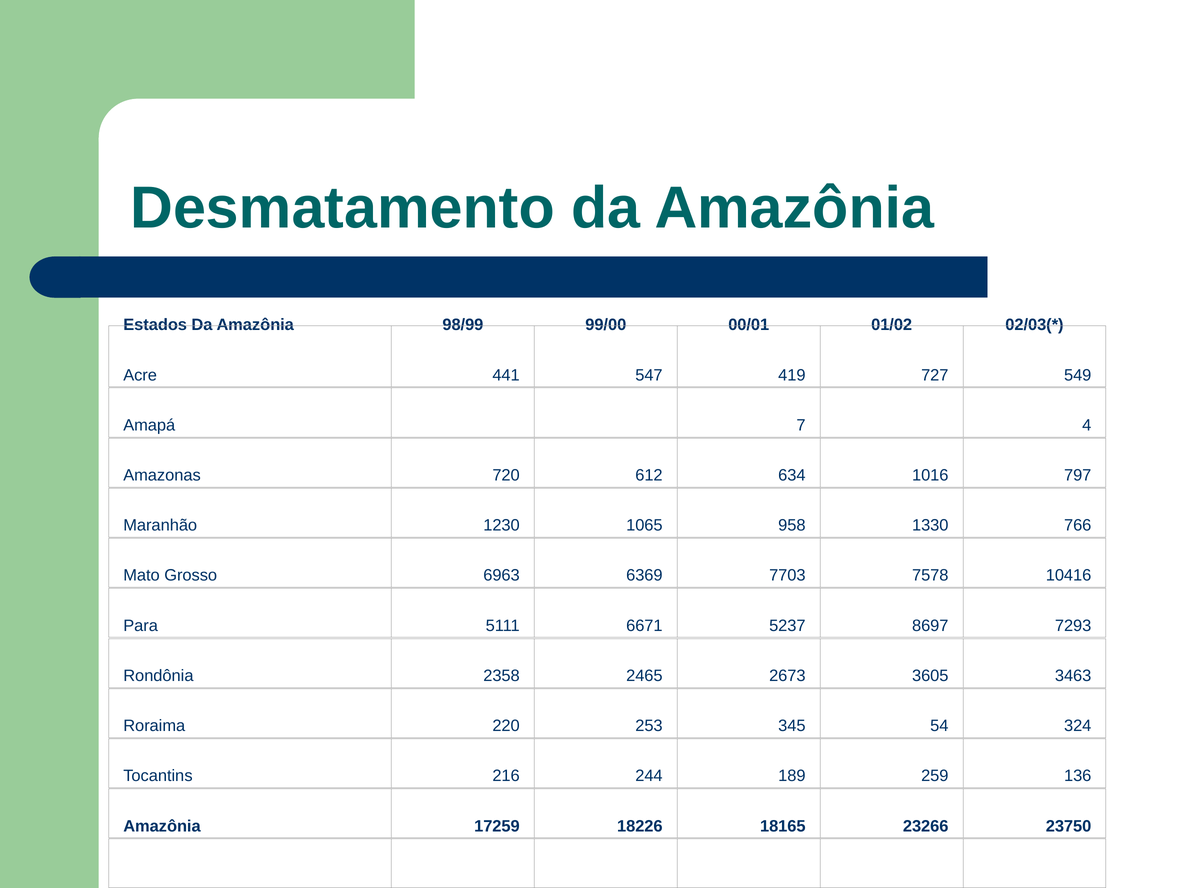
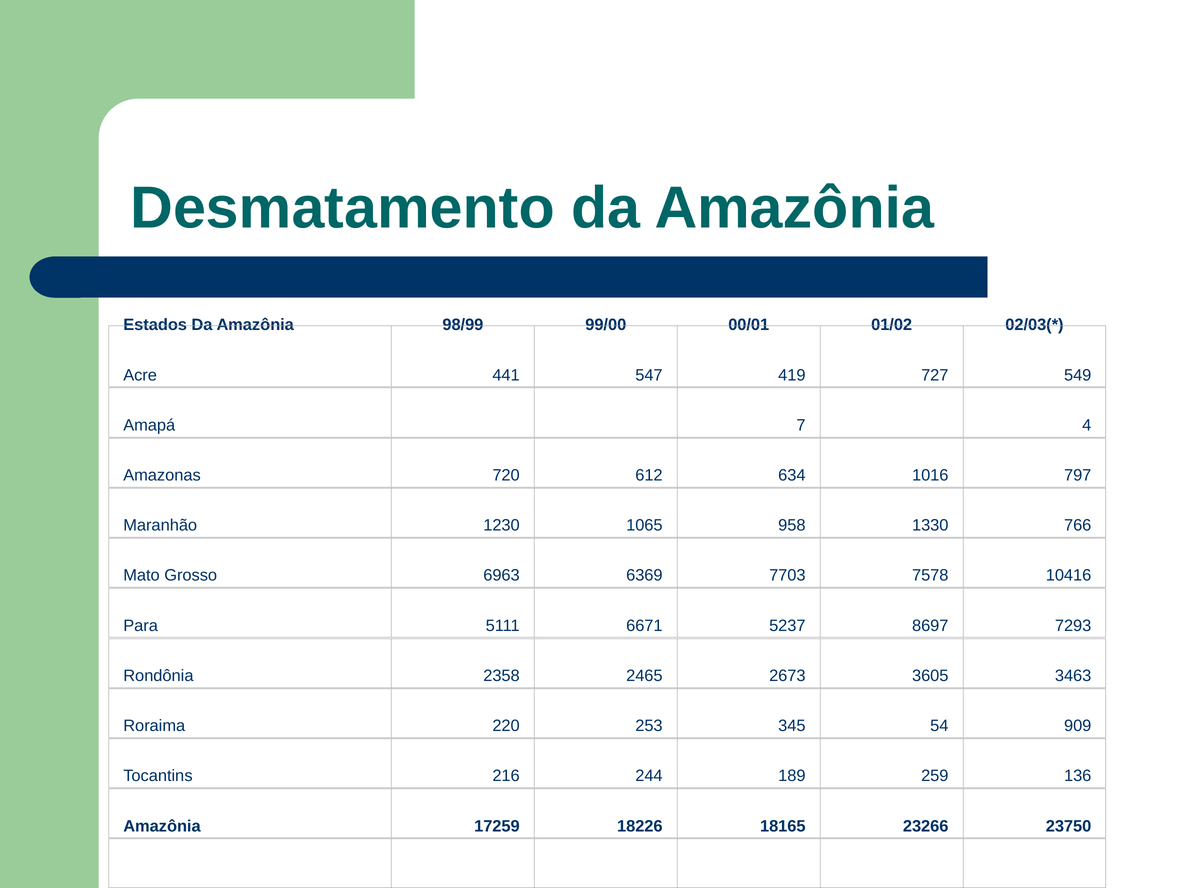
324: 324 -> 909
